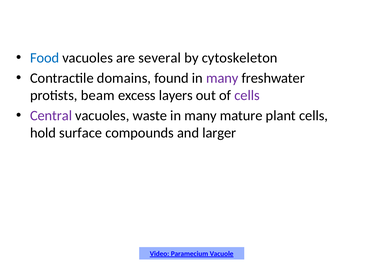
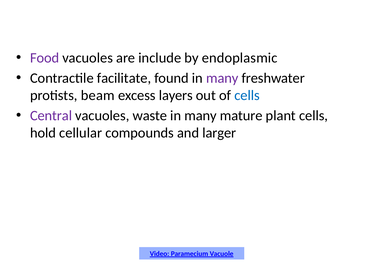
Food colour: blue -> purple
several: several -> include
cytoskeleton: cytoskeleton -> endoplasmic
domains: domains -> facilitate
cells at (247, 95) colour: purple -> blue
surface: surface -> cellular
